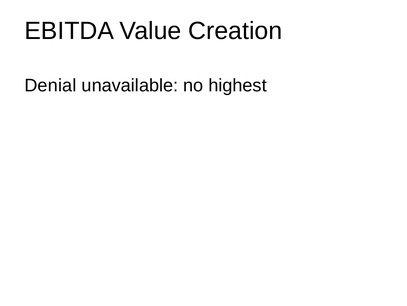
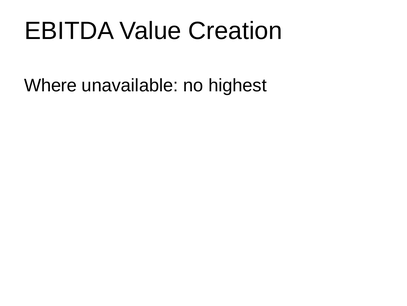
Denial: Denial -> Where
